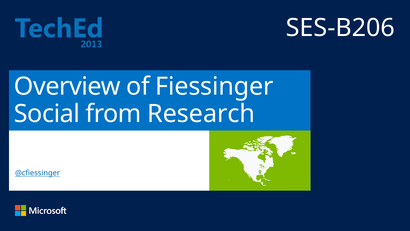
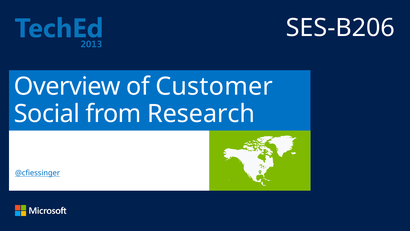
of Fiessinger: Fiessinger -> Customer
